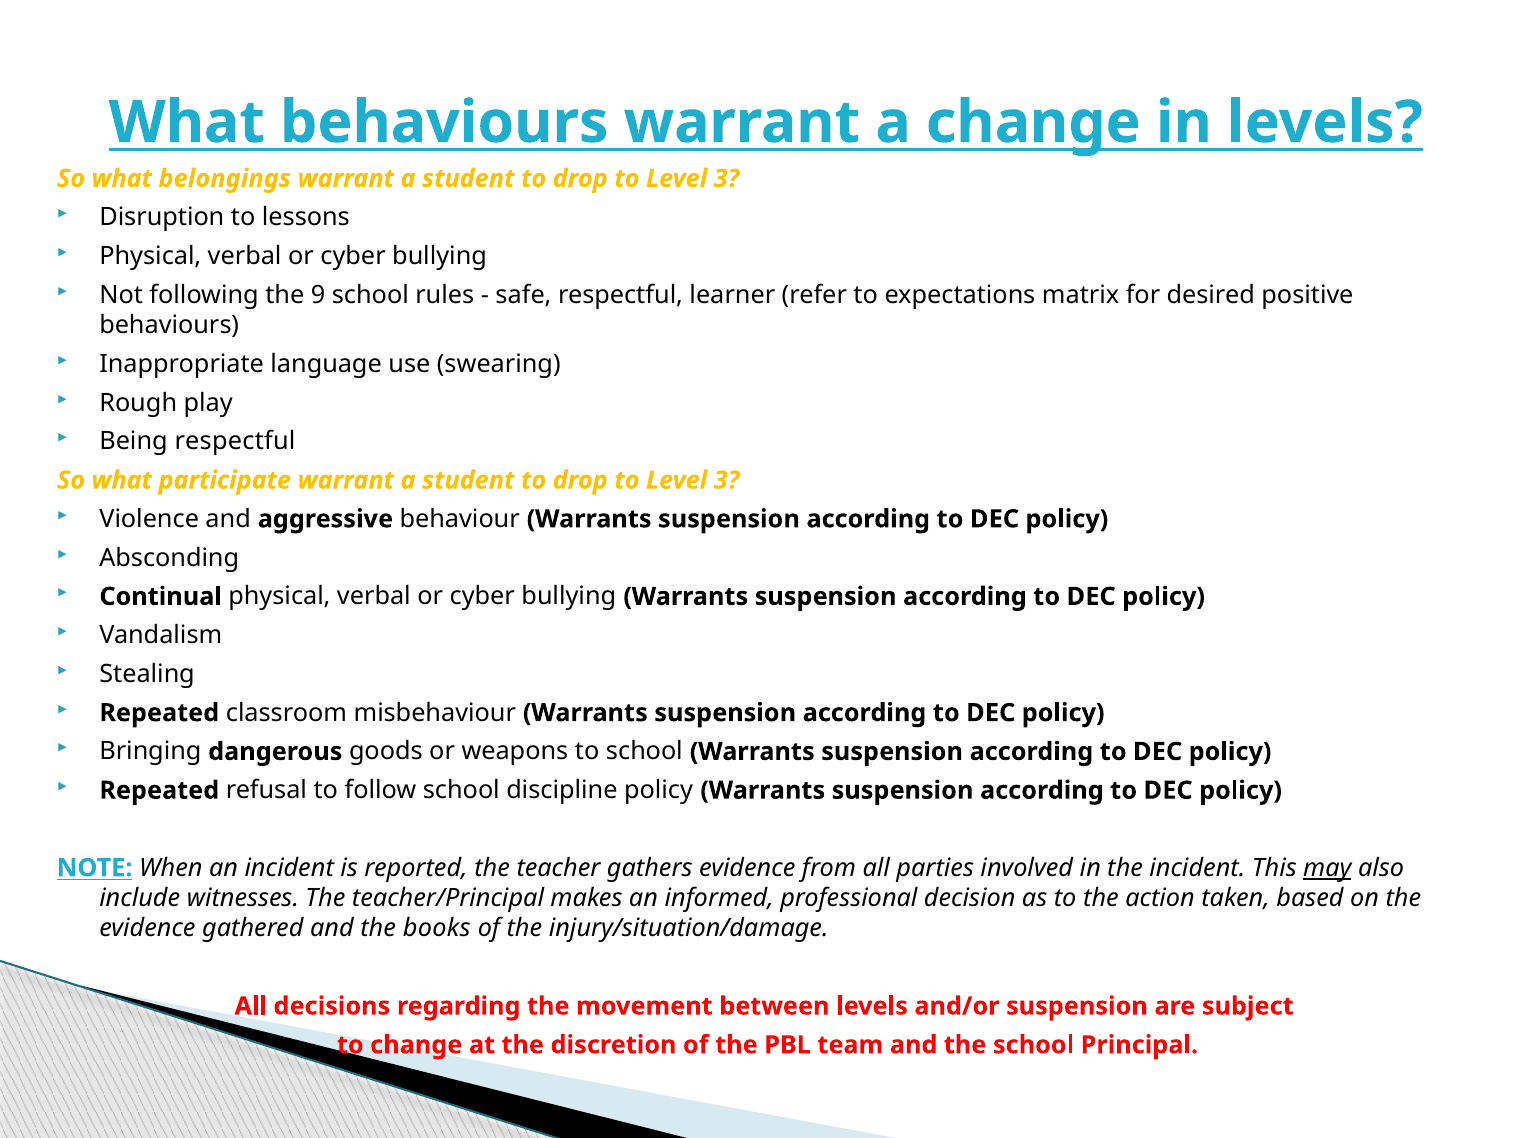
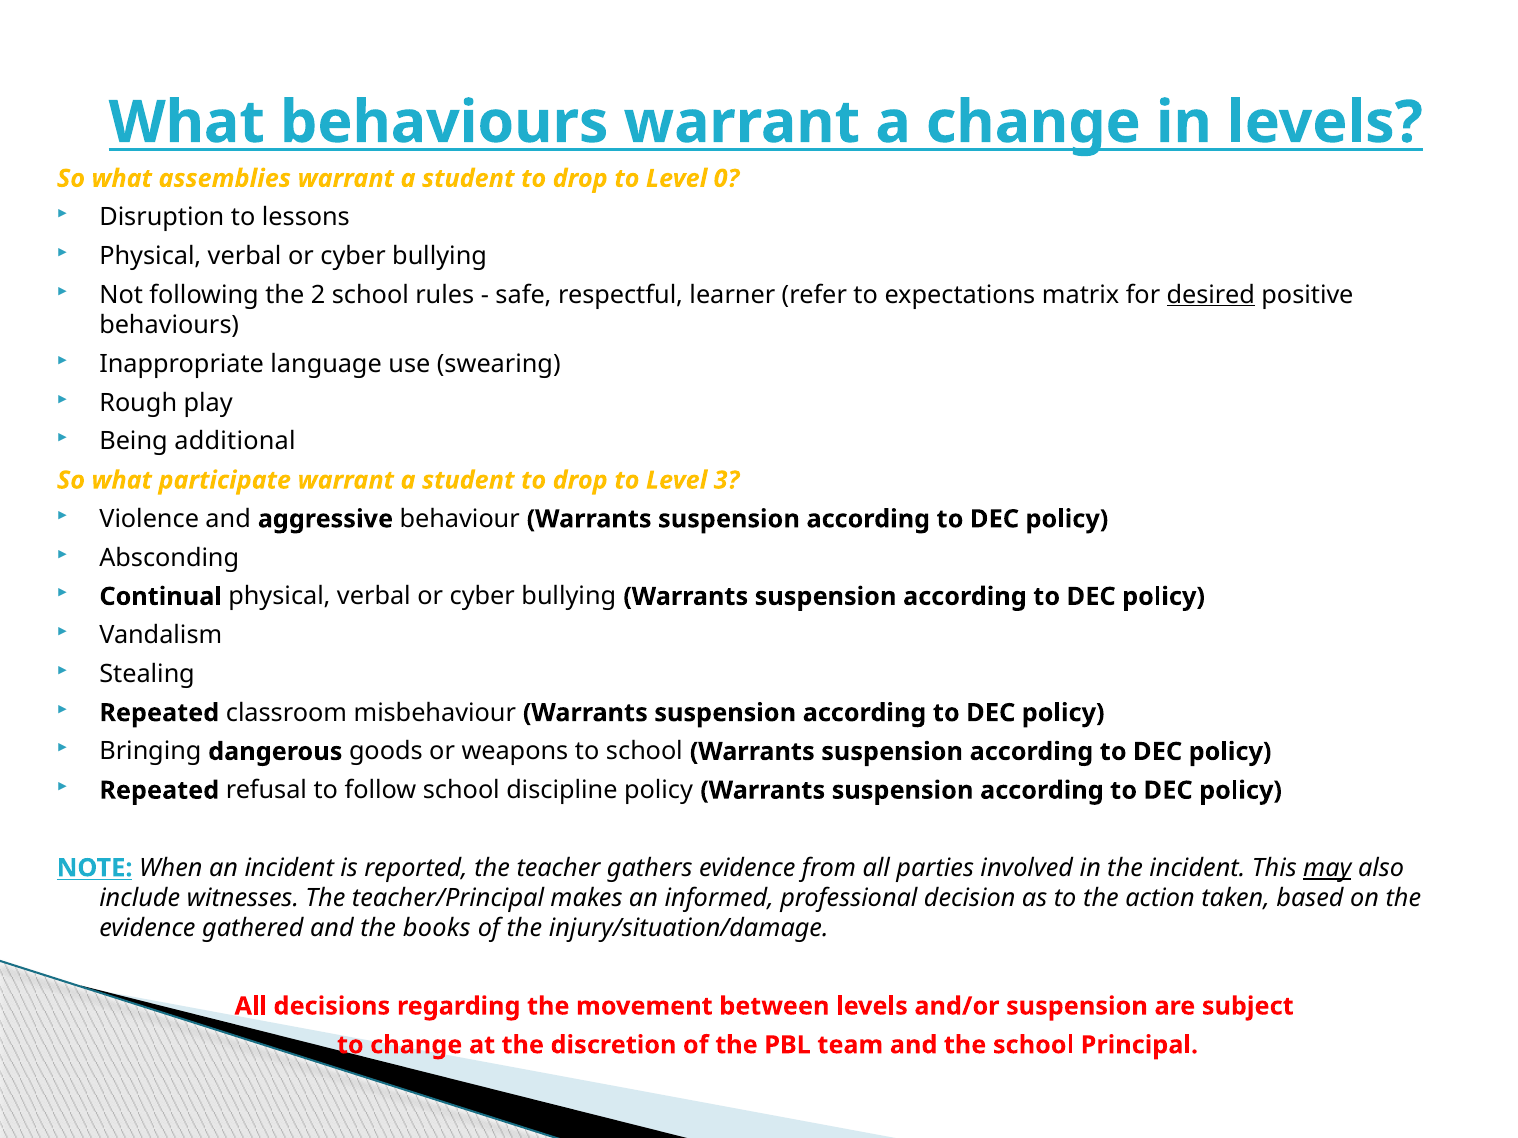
belongings: belongings -> assemblies
3 at (726, 179): 3 -> 0
9: 9 -> 2
desired underline: none -> present
Being respectful: respectful -> additional
